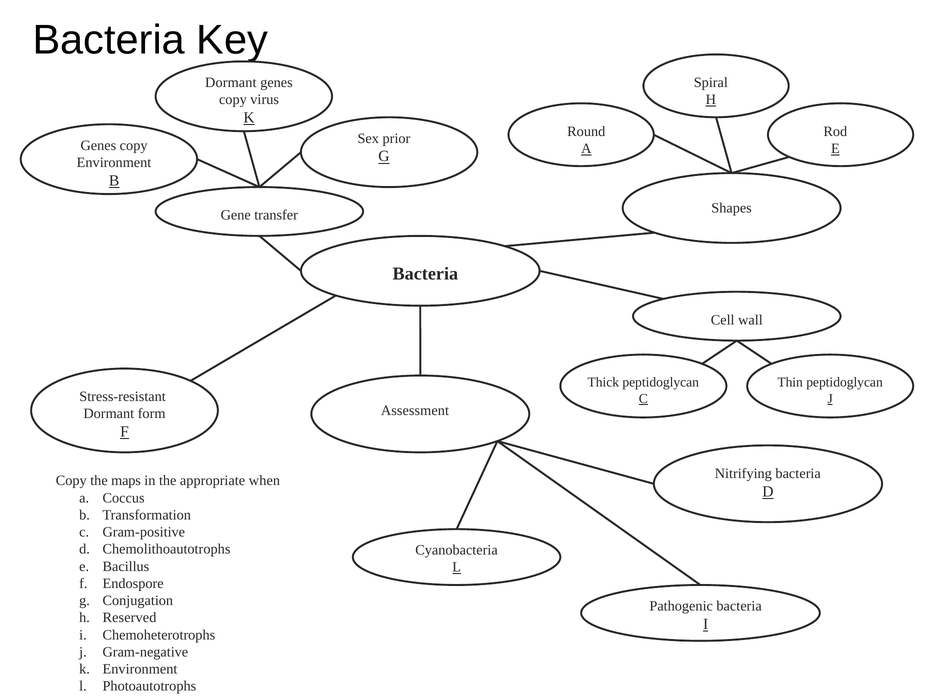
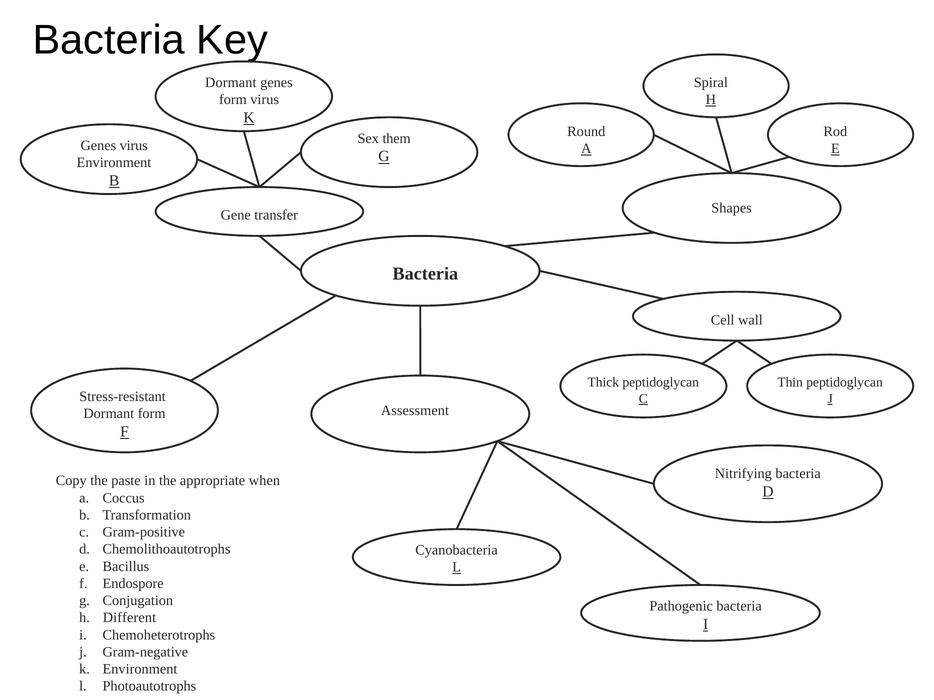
copy at (233, 100): copy -> form
prior: prior -> them
copy at (134, 145): copy -> virus
maps: maps -> paste
Reserved: Reserved -> Different
